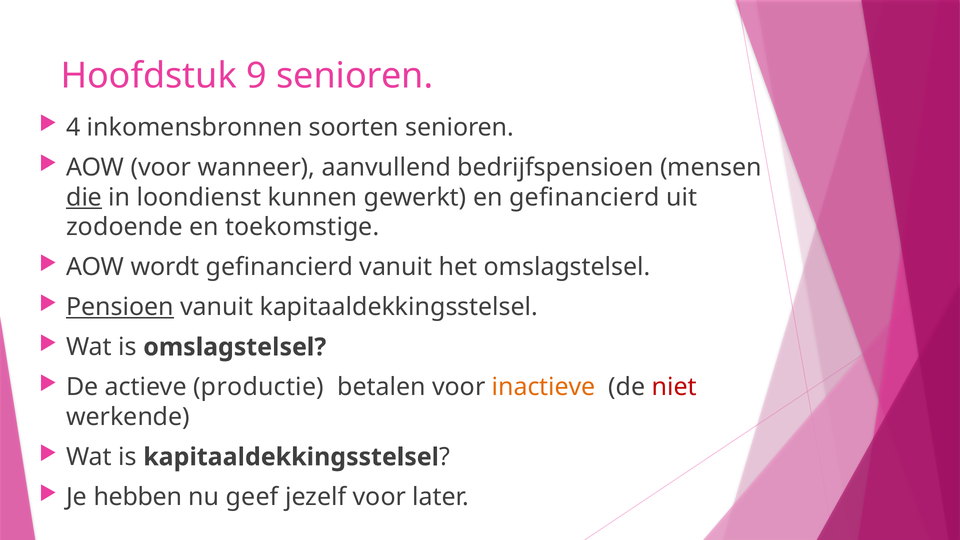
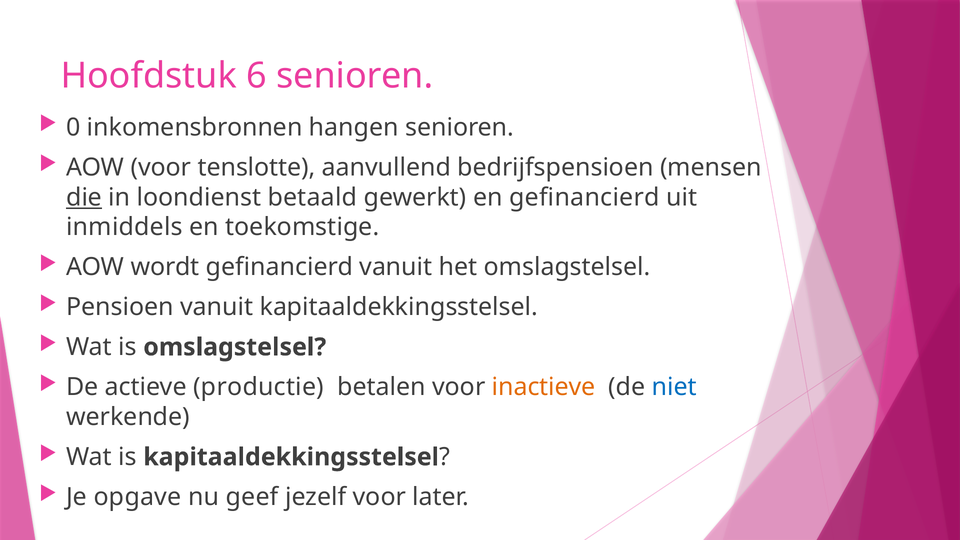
9: 9 -> 6
4: 4 -> 0
soorten: soorten -> hangen
wanneer: wanneer -> tenslotte
kunnen: kunnen -> betaald
zodoende: zodoende -> inmiddels
Pensioen underline: present -> none
niet colour: red -> blue
hebben: hebben -> opgave
